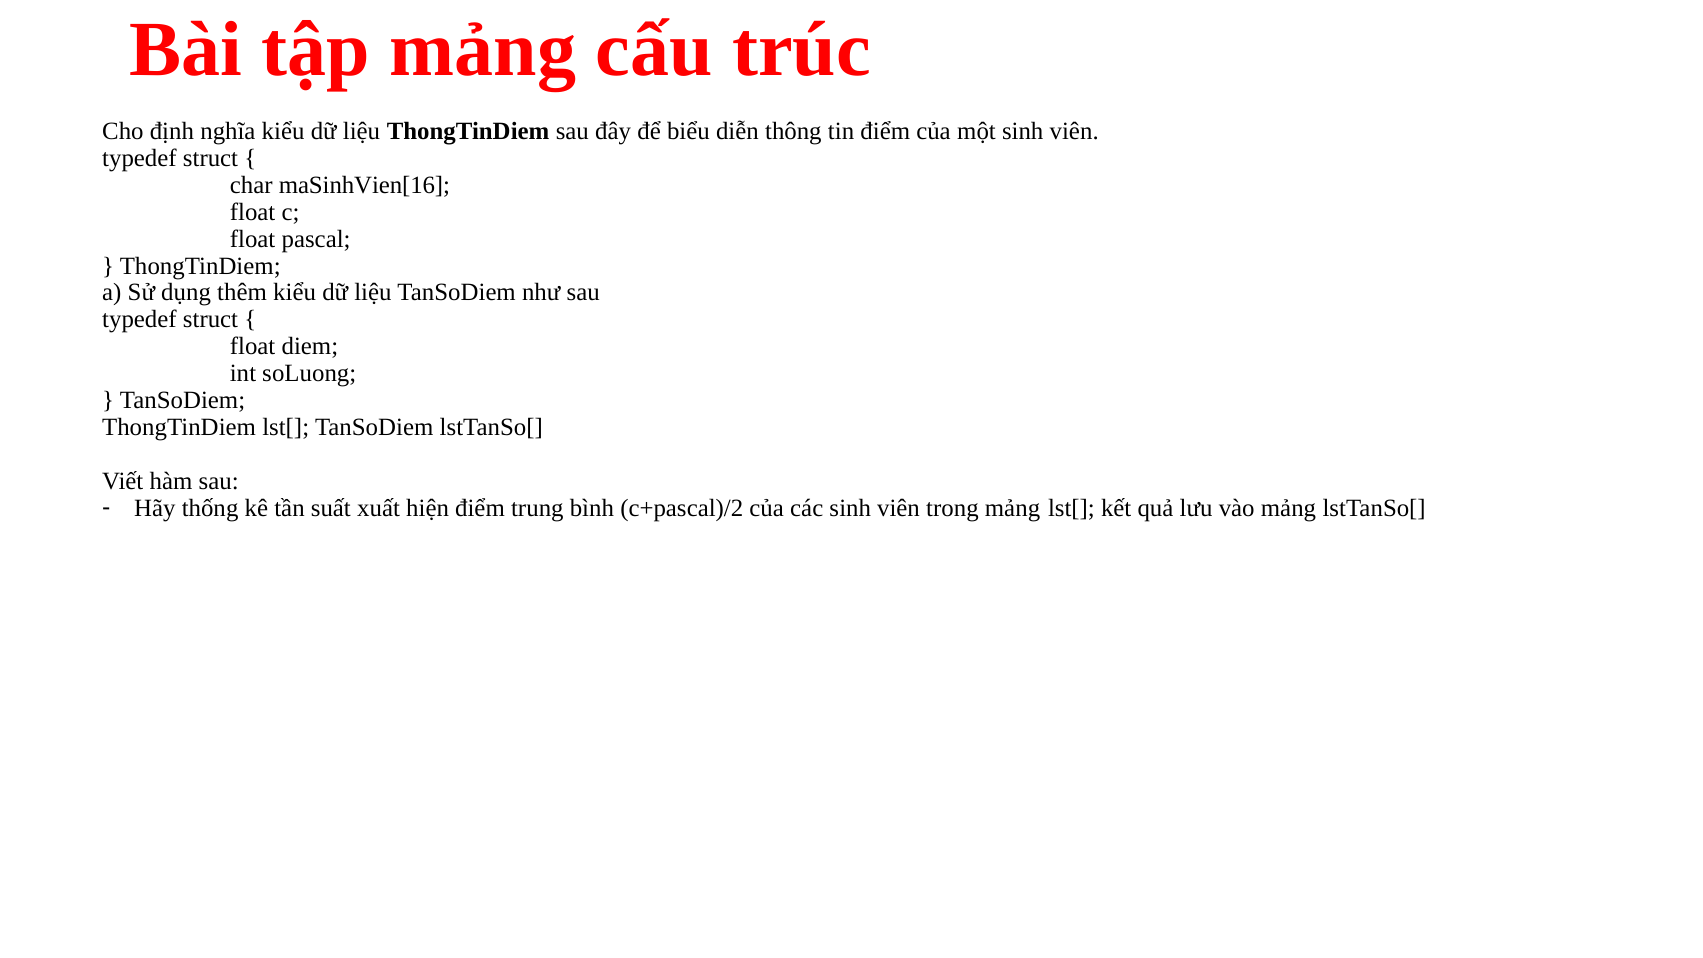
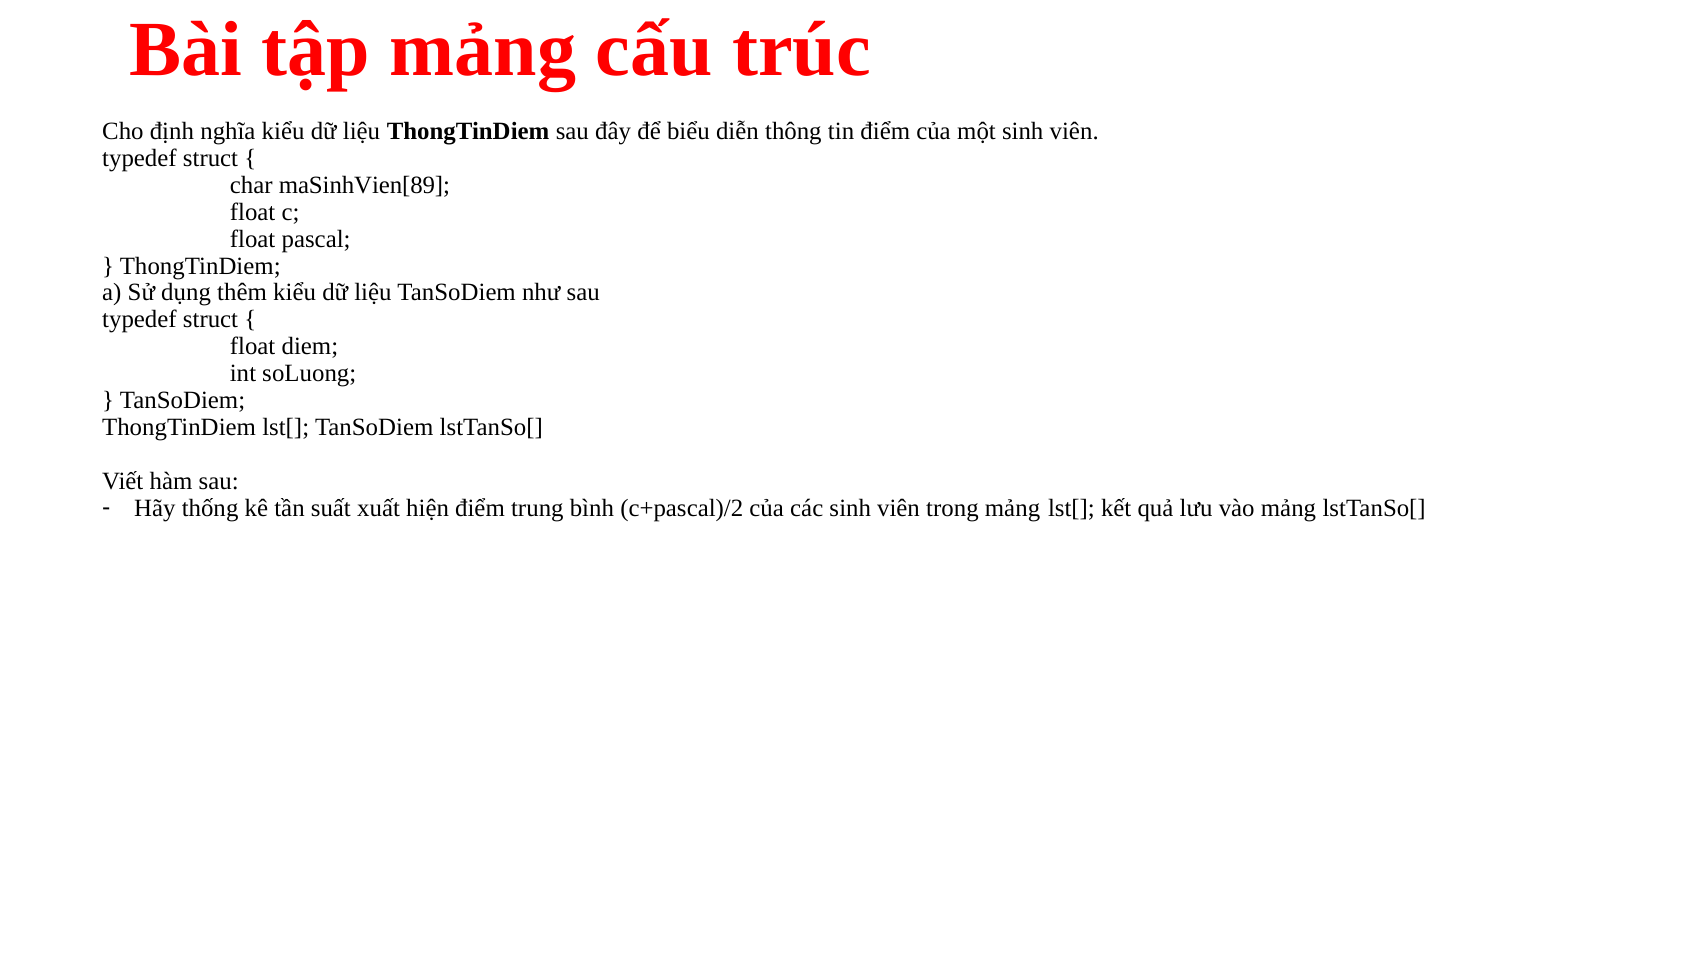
maSinhVien[16: maSinhVien[16 -> maSinhVien[89
